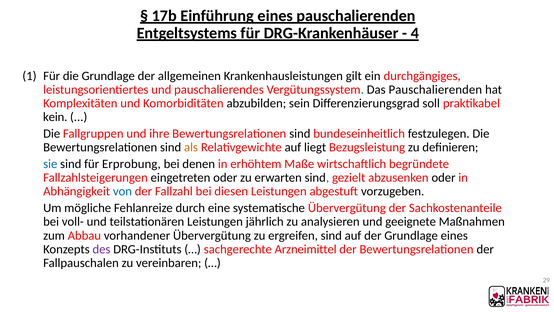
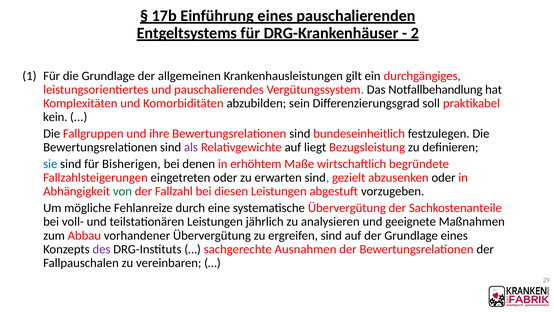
4: 4 -> 2
Das Pauschalierenden: Pauschalierenden -> Notfallbehandlung
als colour: orange -> purple
Erprobung: Erprobung -> Bisherigen
von colour: blue -> green
Arzneimittel: Arzneimittel -> Ausnahmen
